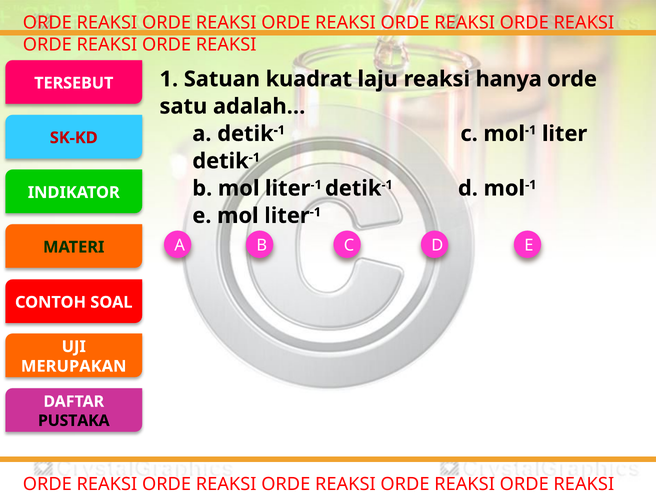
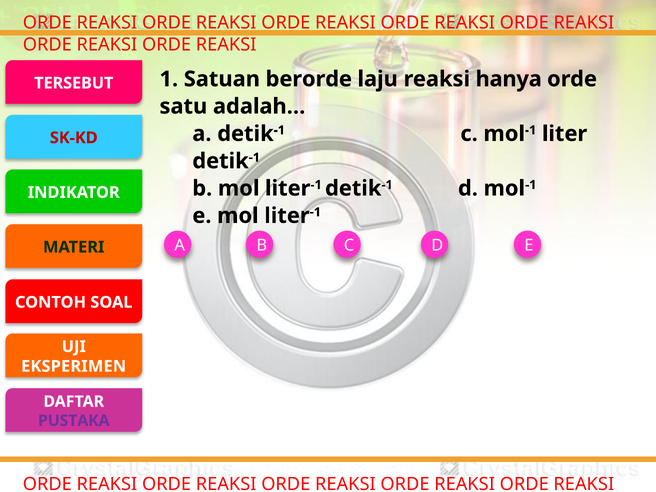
kuadrat: kuadrat -> berorde
MERUPAKAN: MERUPAKAN -> EKSPERIMEN
PUSTAKA colour: black -> purple
